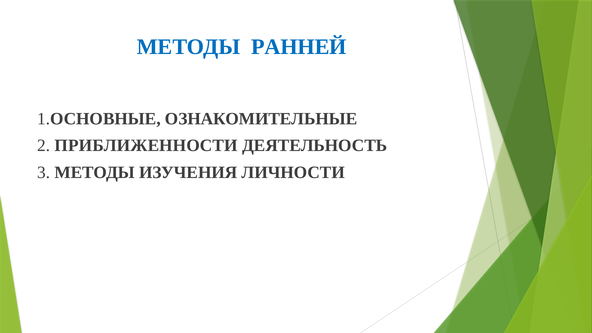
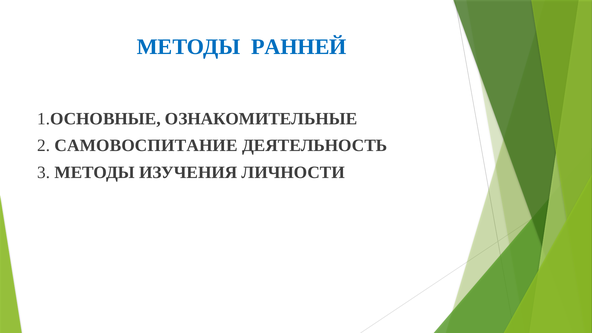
ПРИБЛИЖЕННОСТИ: ПРИБЛИЖЕННОСТИ -> САМОВОСПИТАНИЕ
